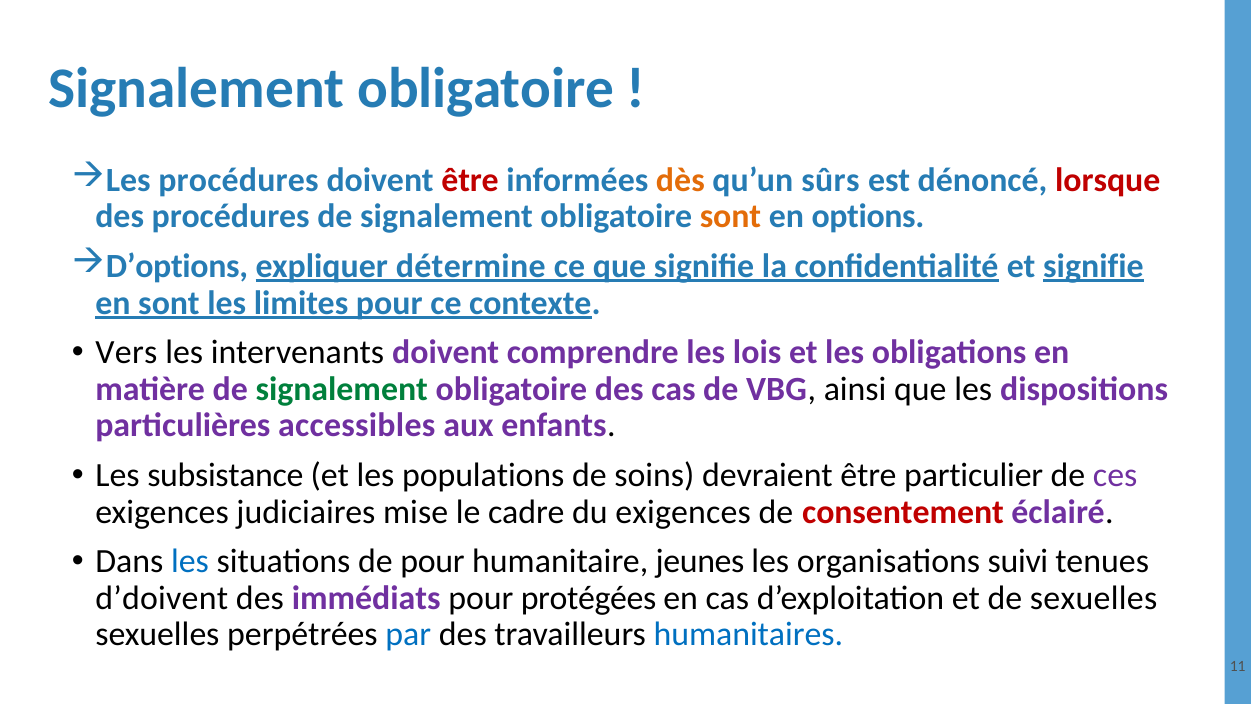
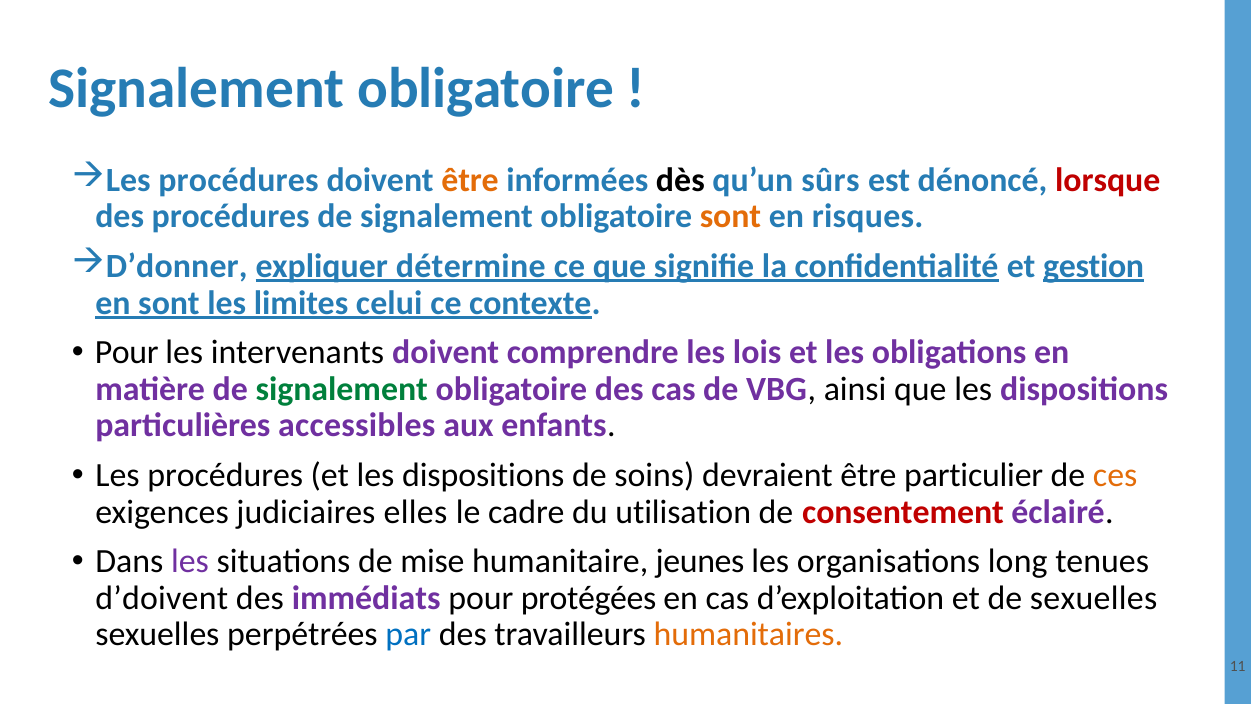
être at (470, 180) colour: red -> orange
dès colour: orange -> black
options: options -> risques
D’options: D’options -> D’donner
et signifie: signifie -> gestion
limites pour: pour -> celui
Vers at (126, 352): Vers -> Pour
subsistance at (225, 475): subsistance -> procédures
et les populations: populations -> dispositions
ces colour: purple -> orange
mise: mise -> elles
du exigences: exigences -> utilisation
les at (190, 561) colour: blue -> purple
de pour: pour -> mise
suivi: suivi -> long
humanitaires colour: blue -> orange
